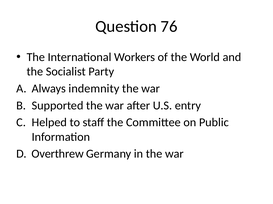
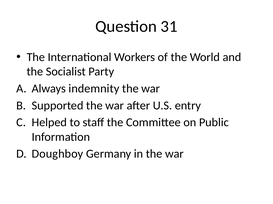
76: 76 -> 31
Overthrew: Overthrew -> Doughboy
